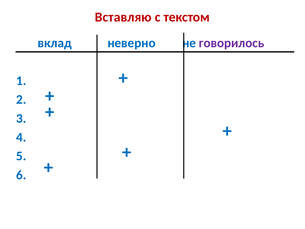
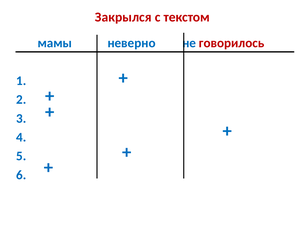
Вставляю: Вставляю -> Закрылся
вклад: вклад -> мамы
говорилось colour: purple -> red
